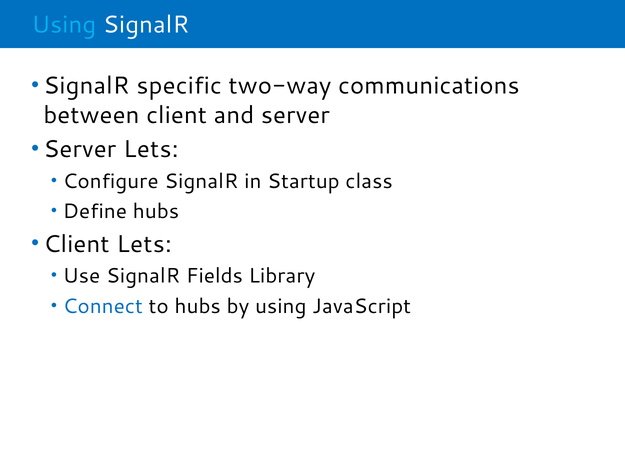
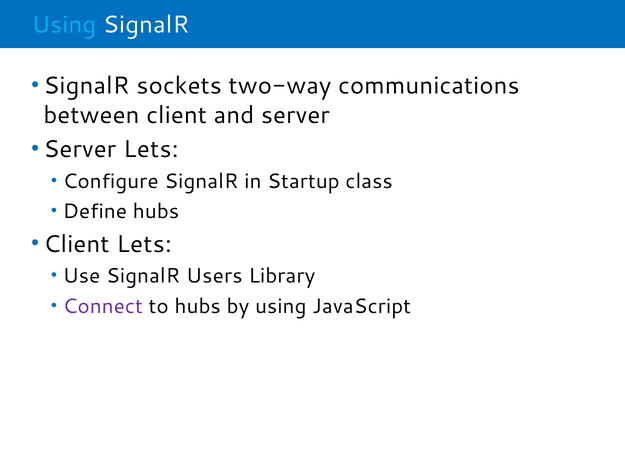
specific: specific -> sockets
Fields: Fields -> Users
Connect colour: blue -> purple
